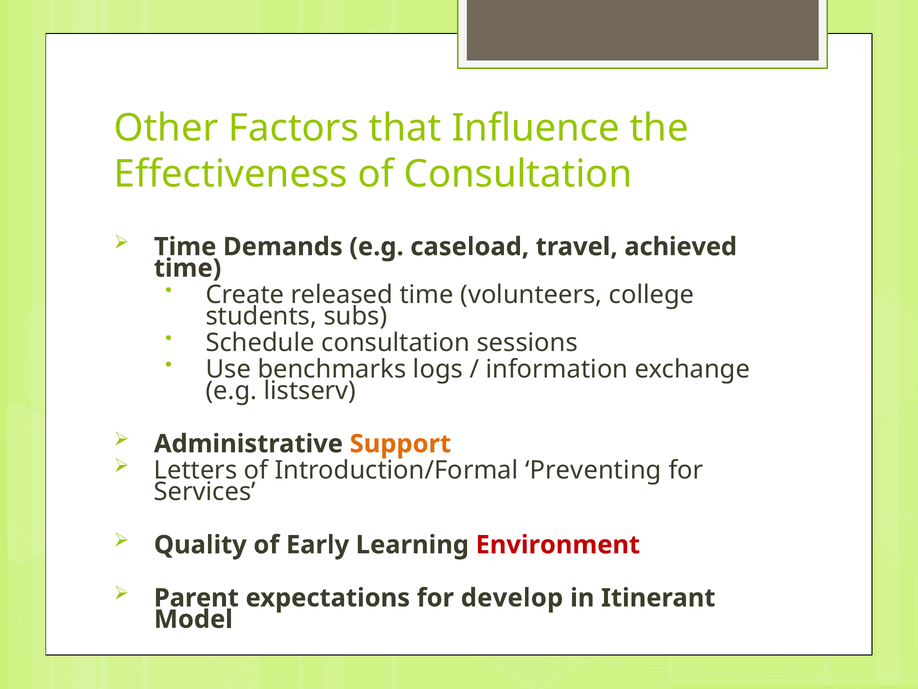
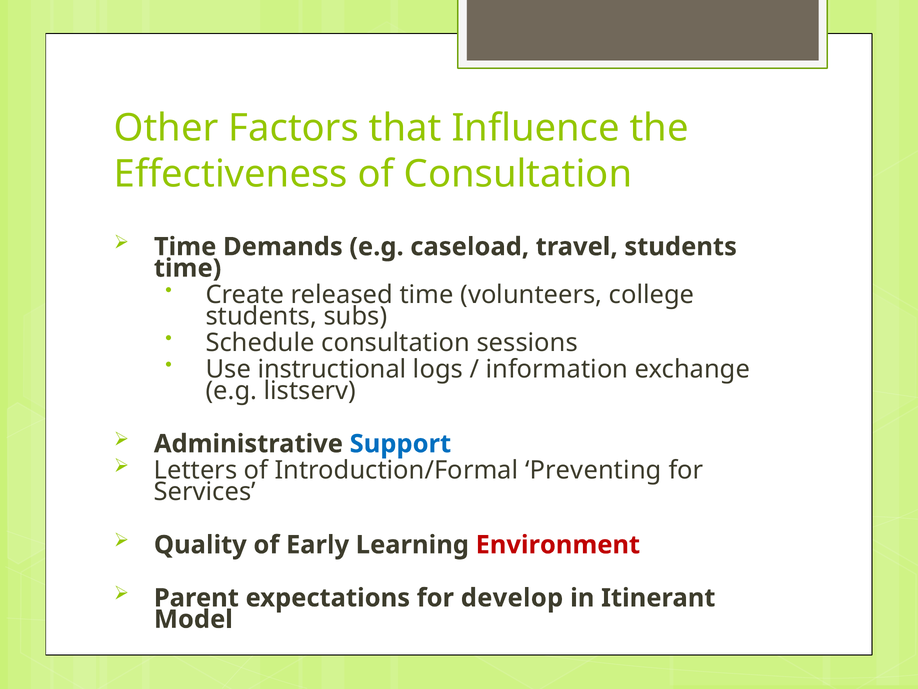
travel achieved: achieved -> students
benchmarks: benchmarks -> instructional
Support colour: orange -> blue
